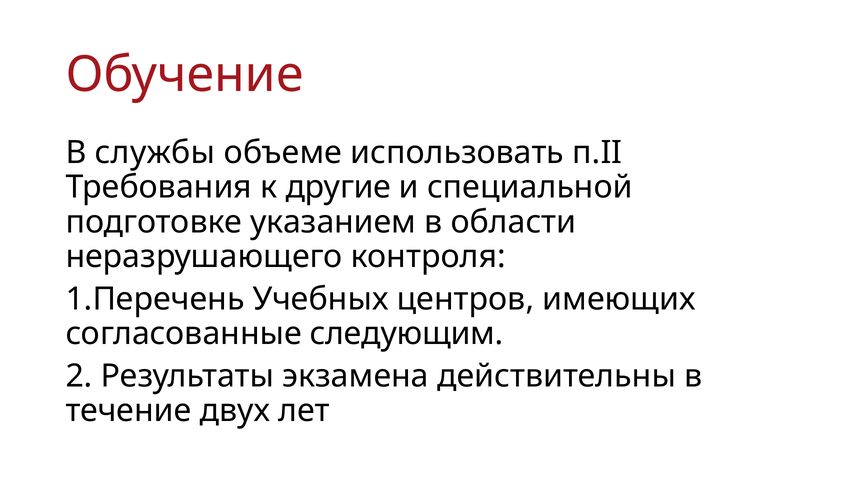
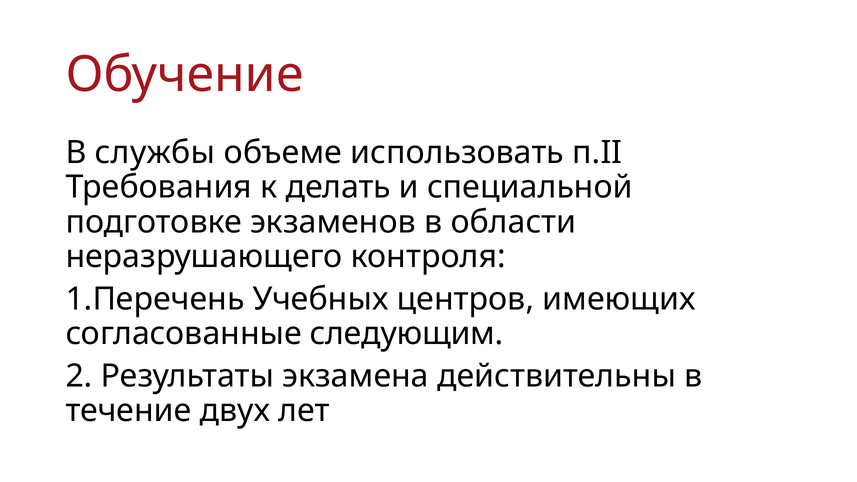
другие: другие -> делать
указанием: указанием -> экзаменов
